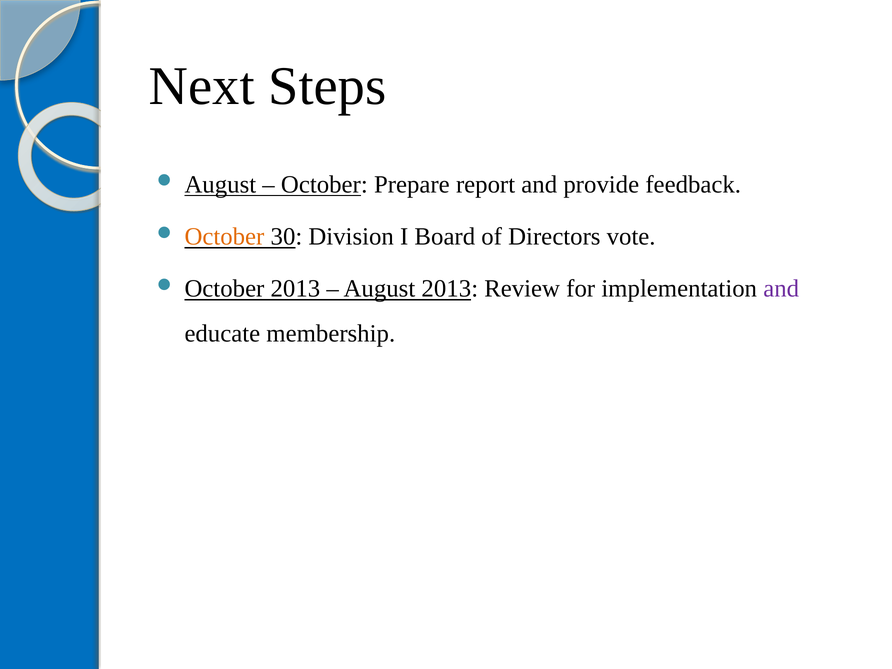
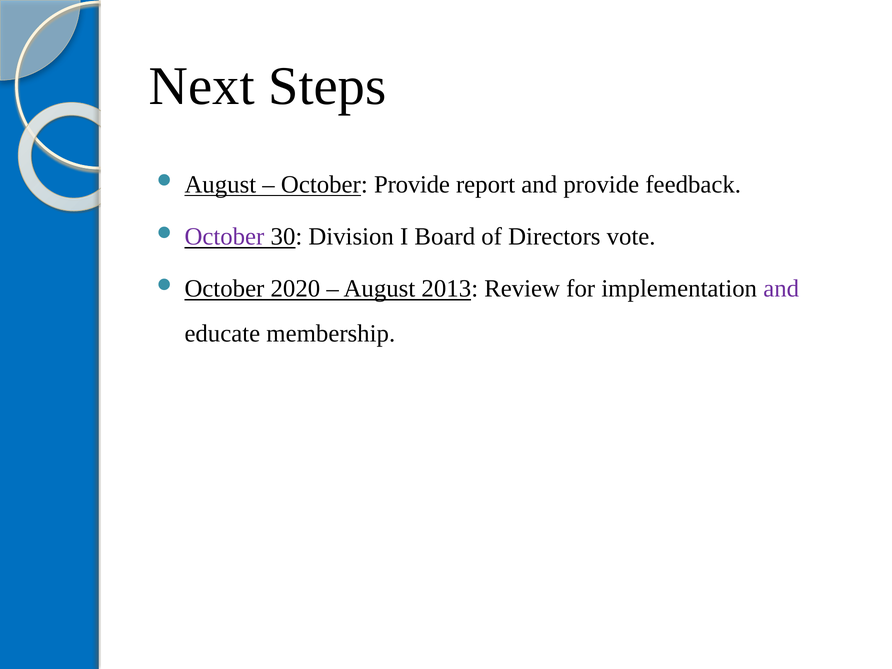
October Prepare: Prepare -> Provide
October at (224, 237) colour: orange -> purple
October 2013: 2013 -> 2020
